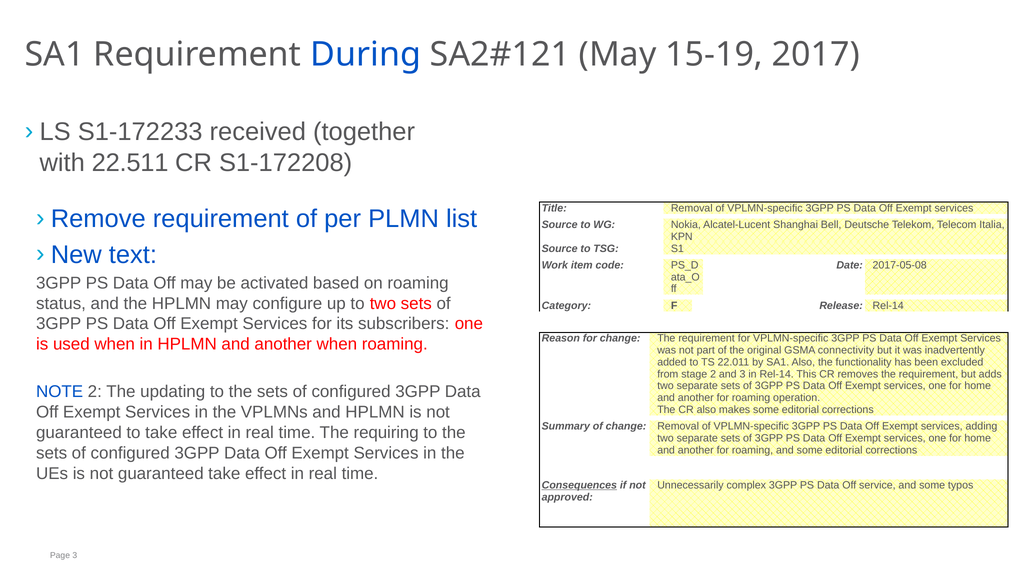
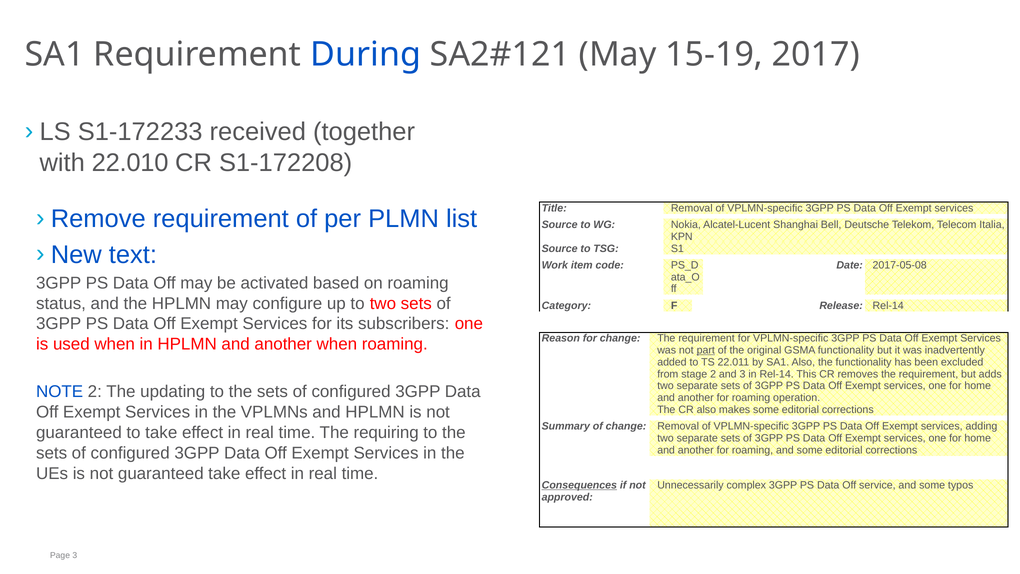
22.511: 22.511 -> 22.010
part underline: none -> present
GSMA connectivity: connectivity -> functionality
